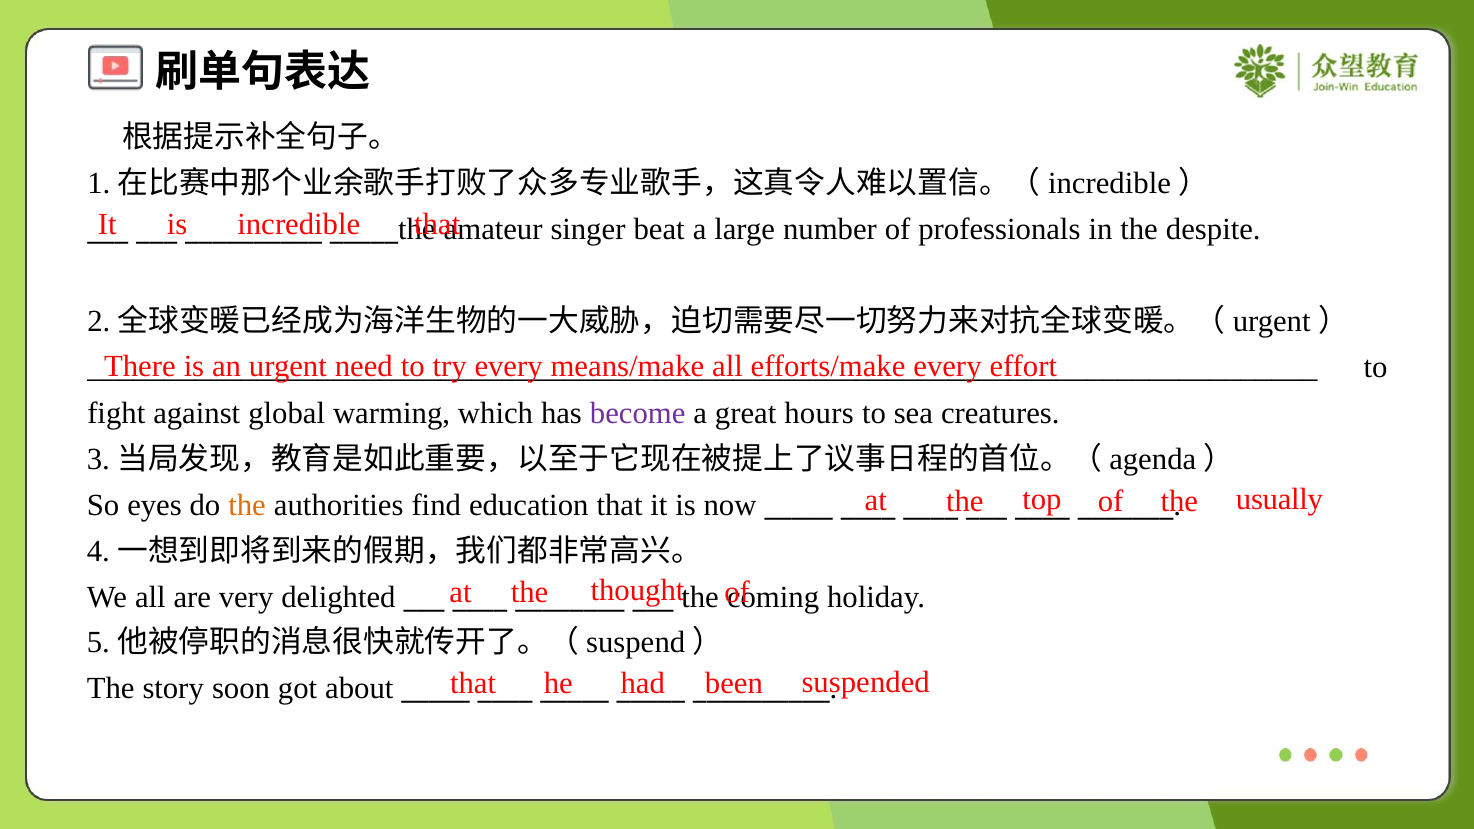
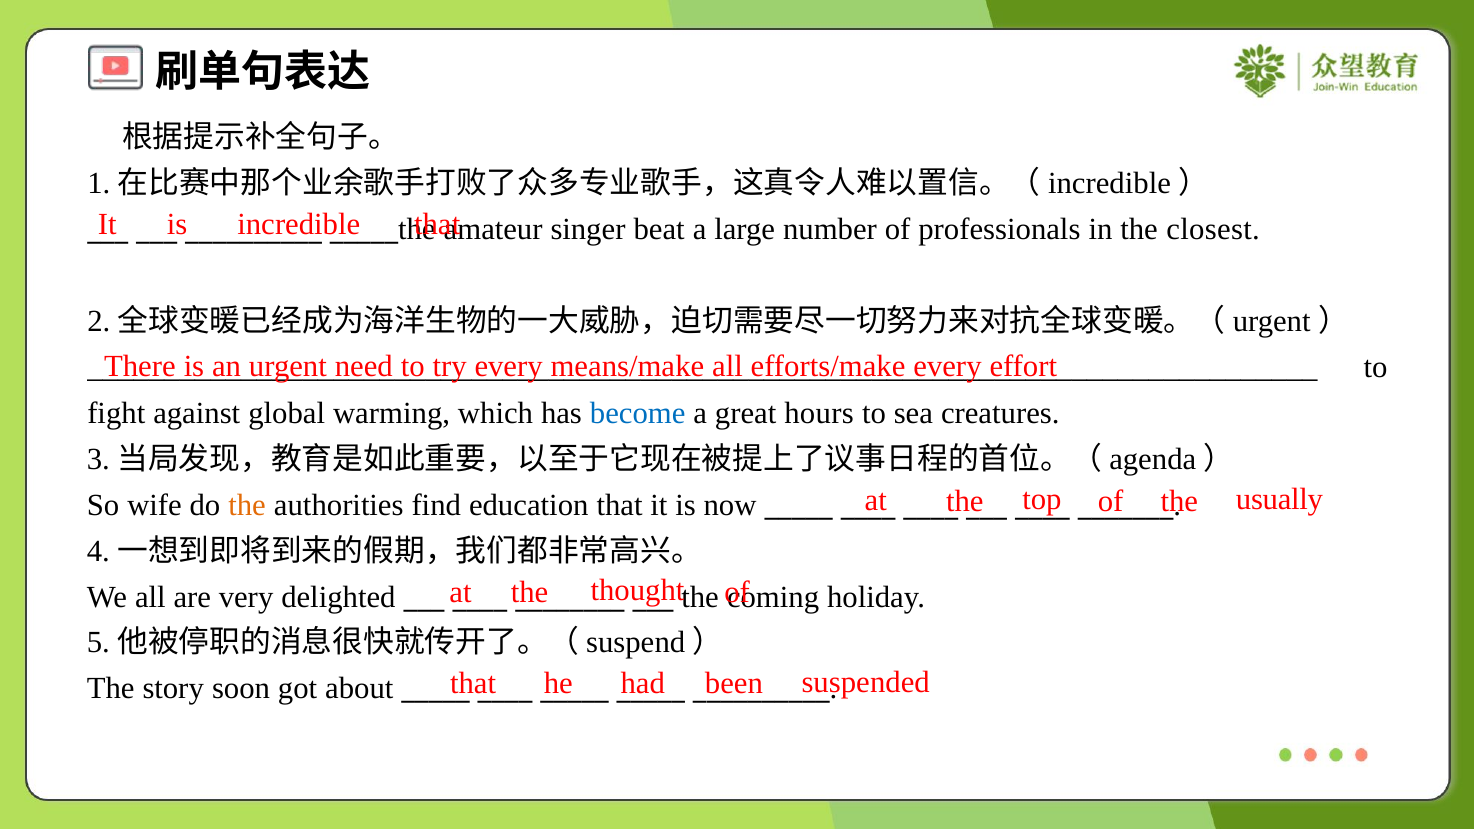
despite: despite -> closest
become colour: purple -> blue
eyes: eyes -> wife
